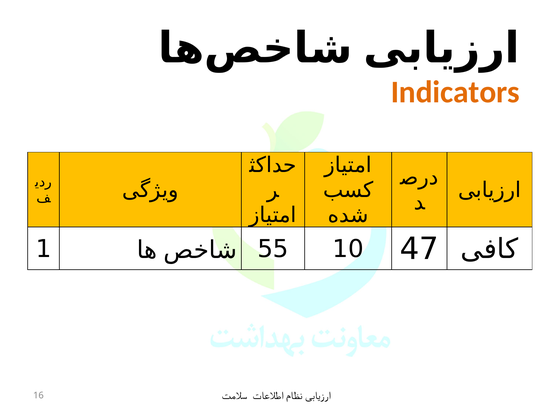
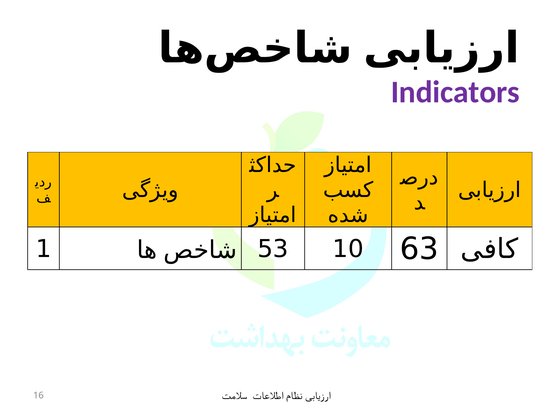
Indicators colour: orange -> purple
55: 55 -> 53
47: 47 -> 63
